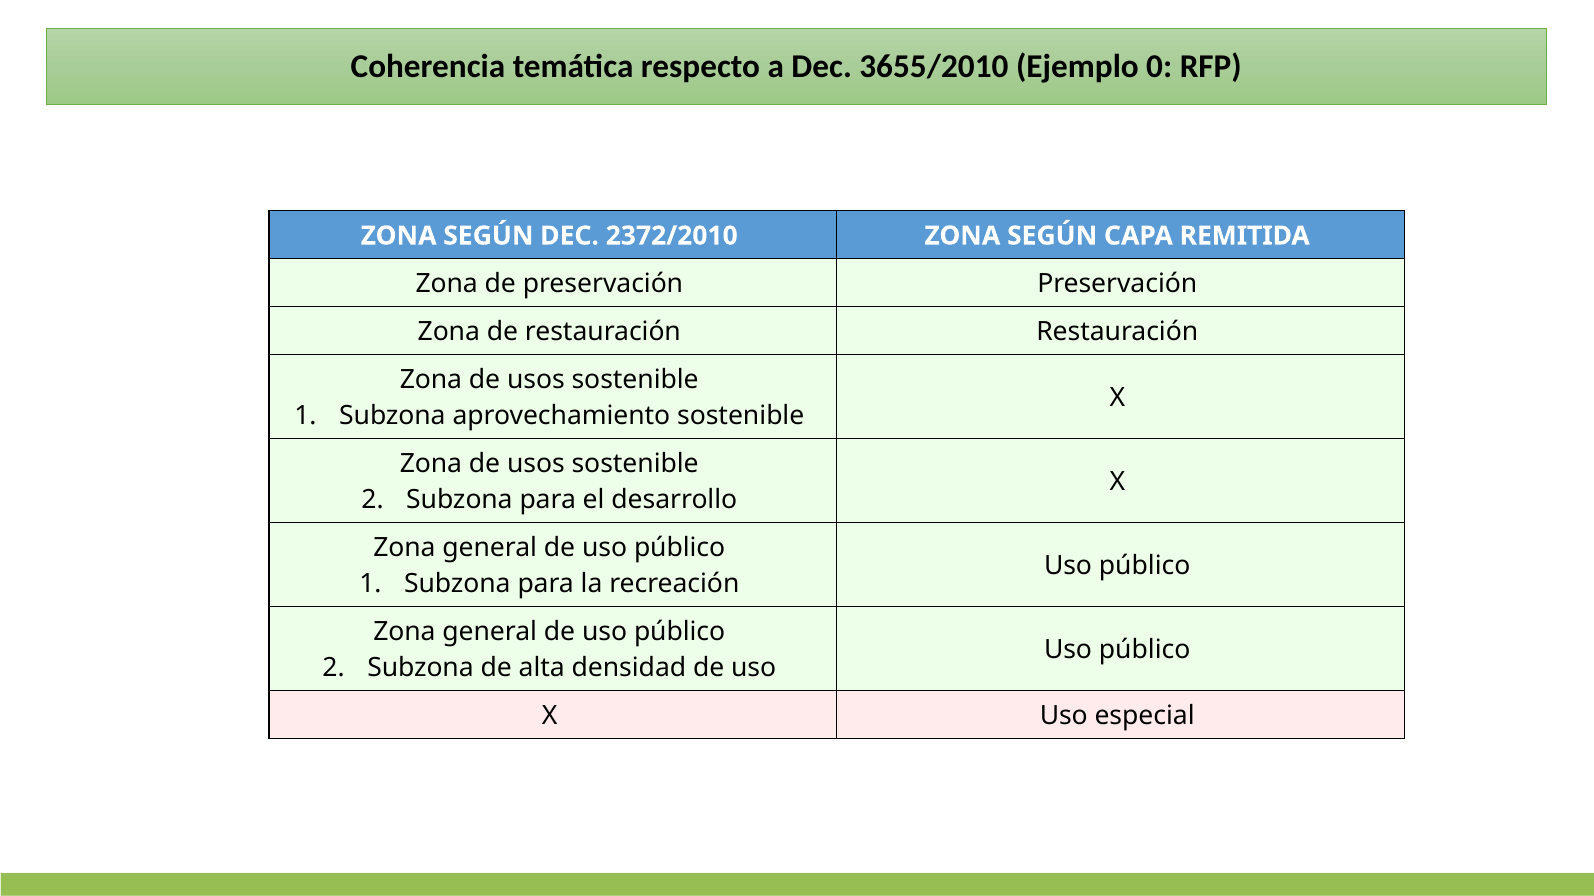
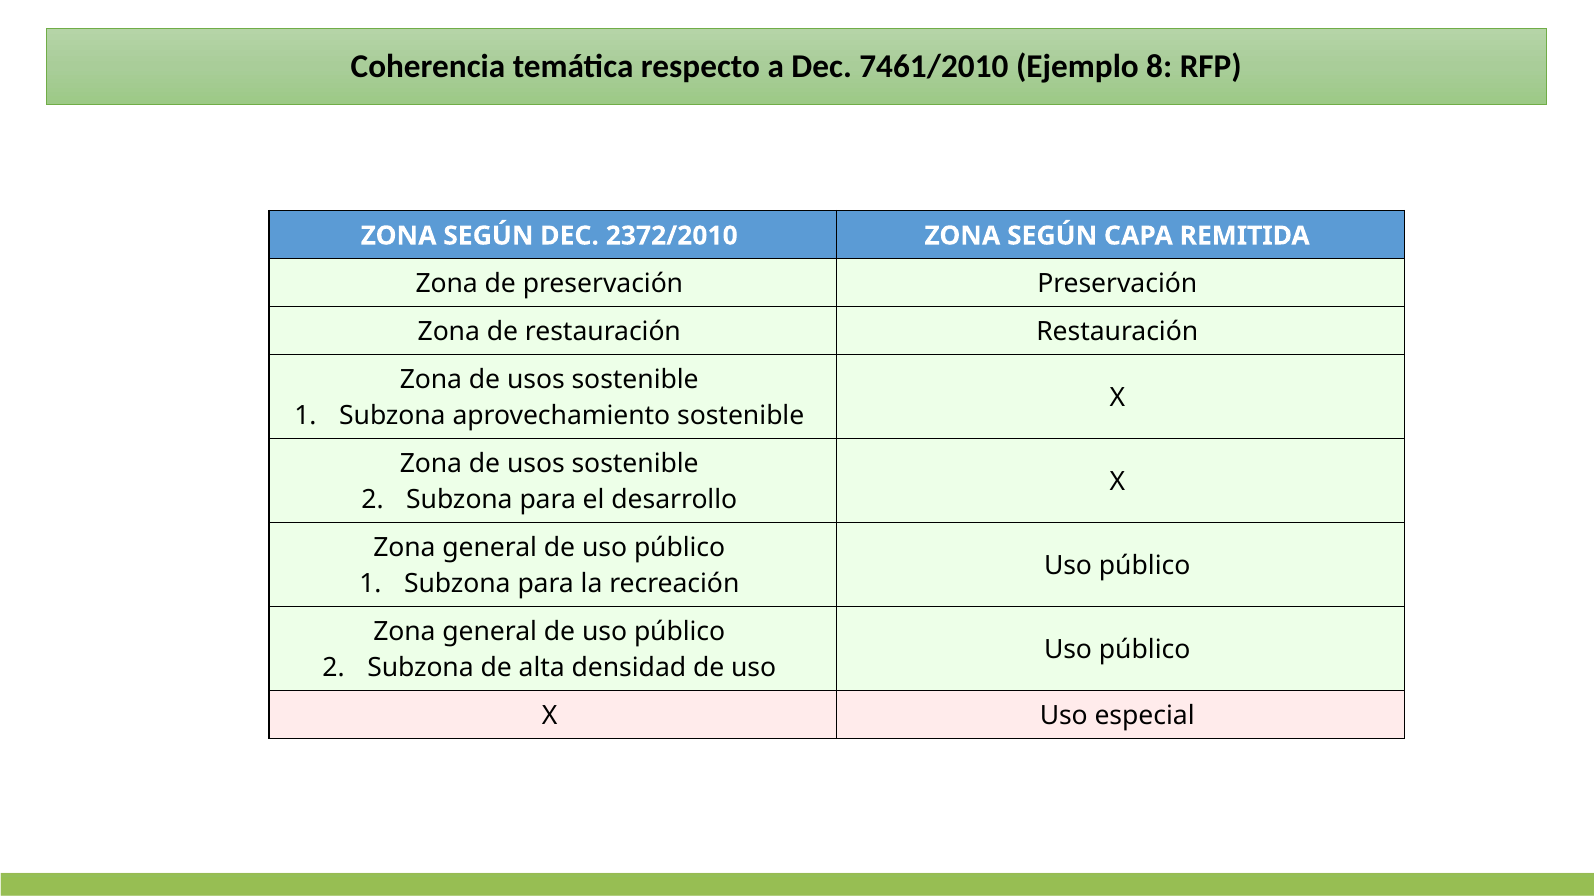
3655/2010: 3655/2010 -> 7461/2010
0: 0 -> 8
